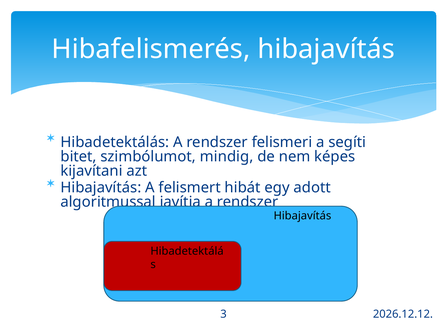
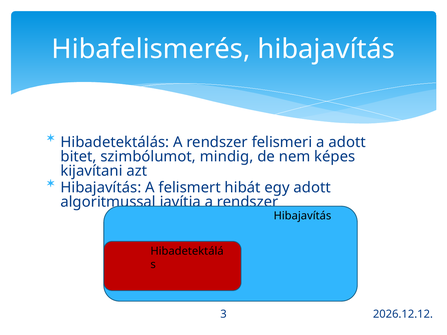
a segíti: segíti -> adott
